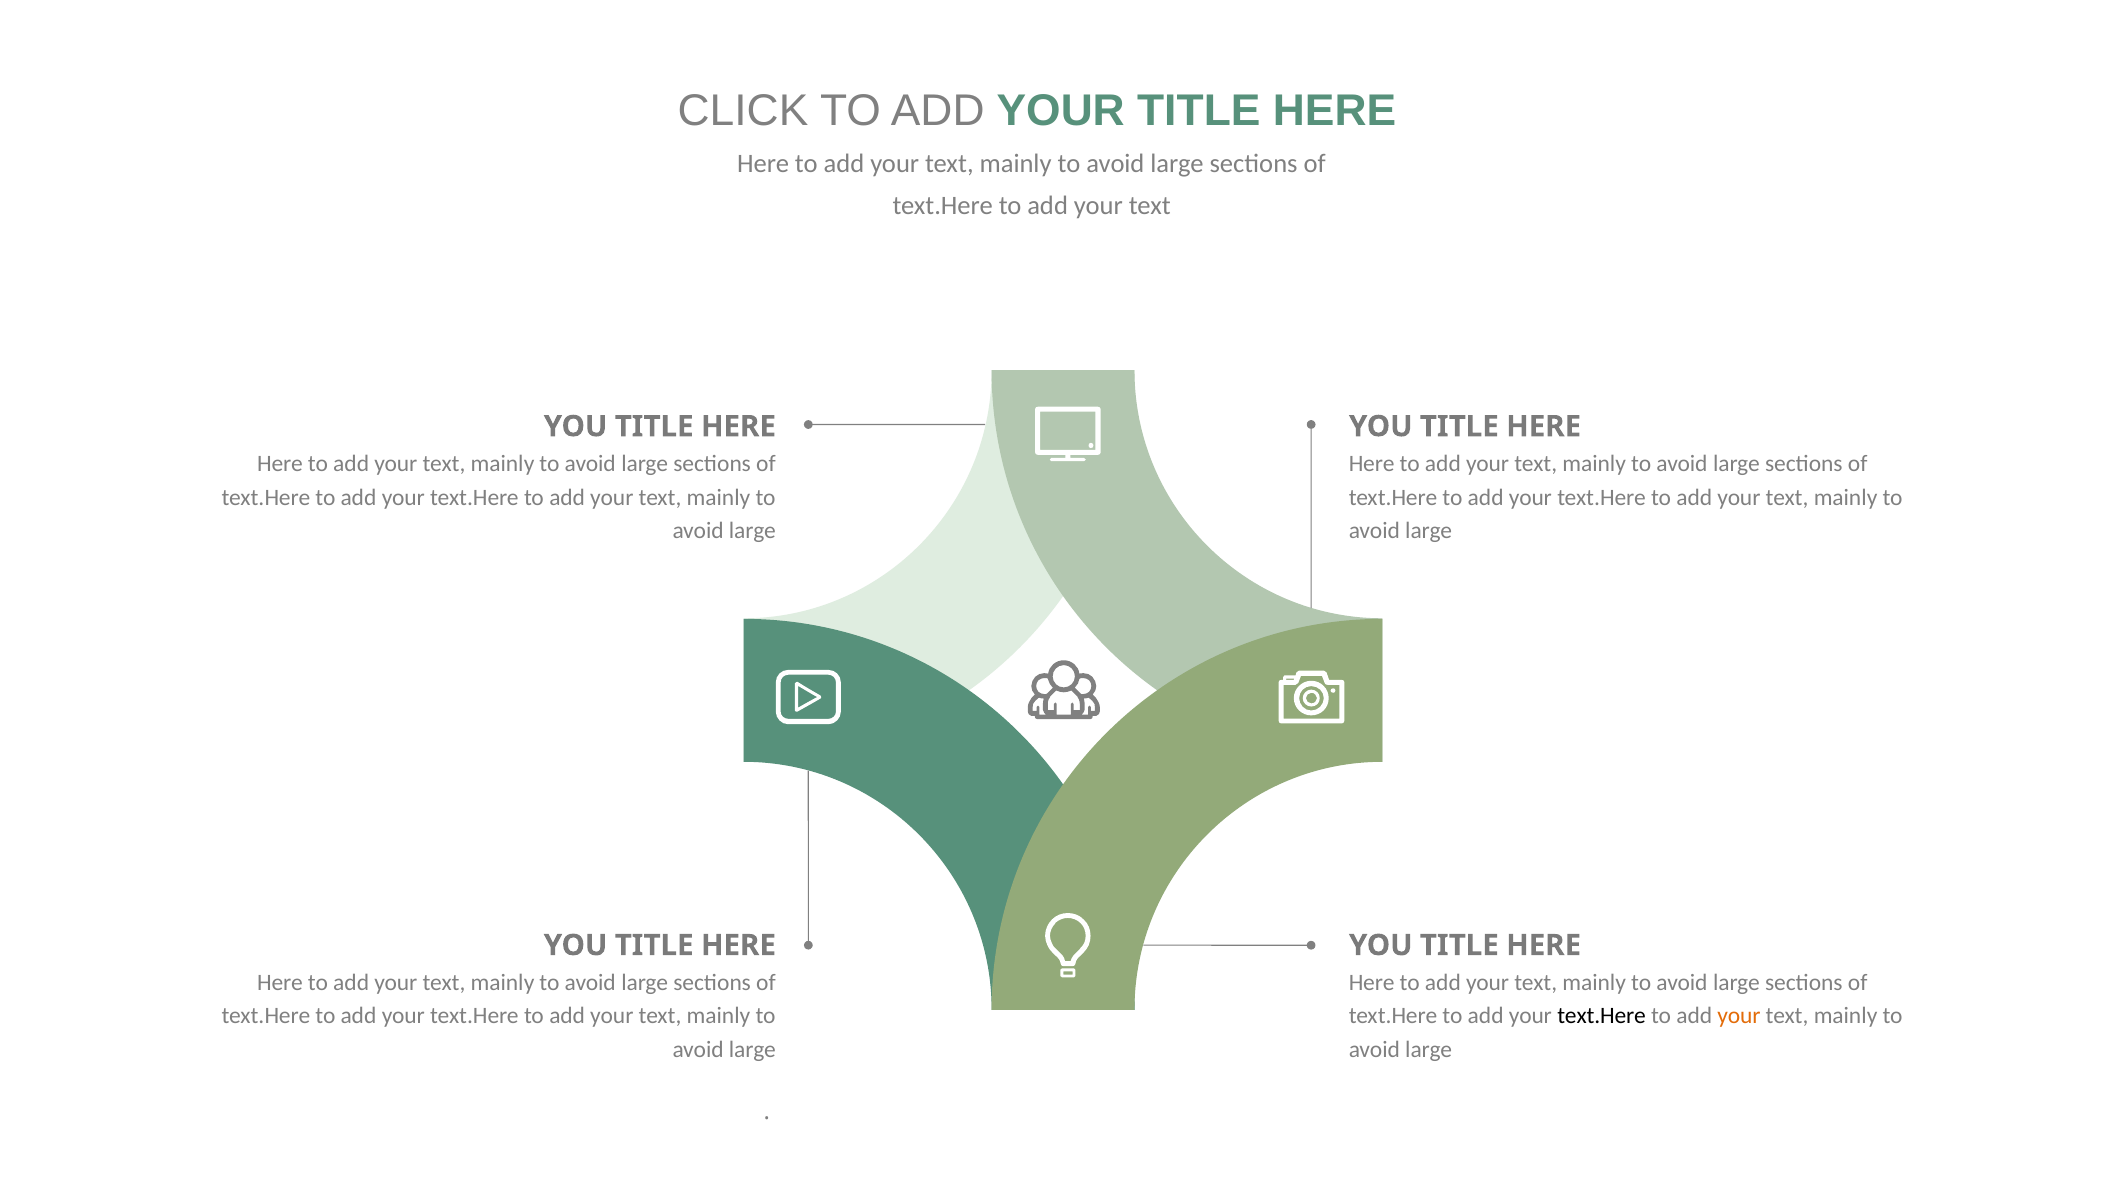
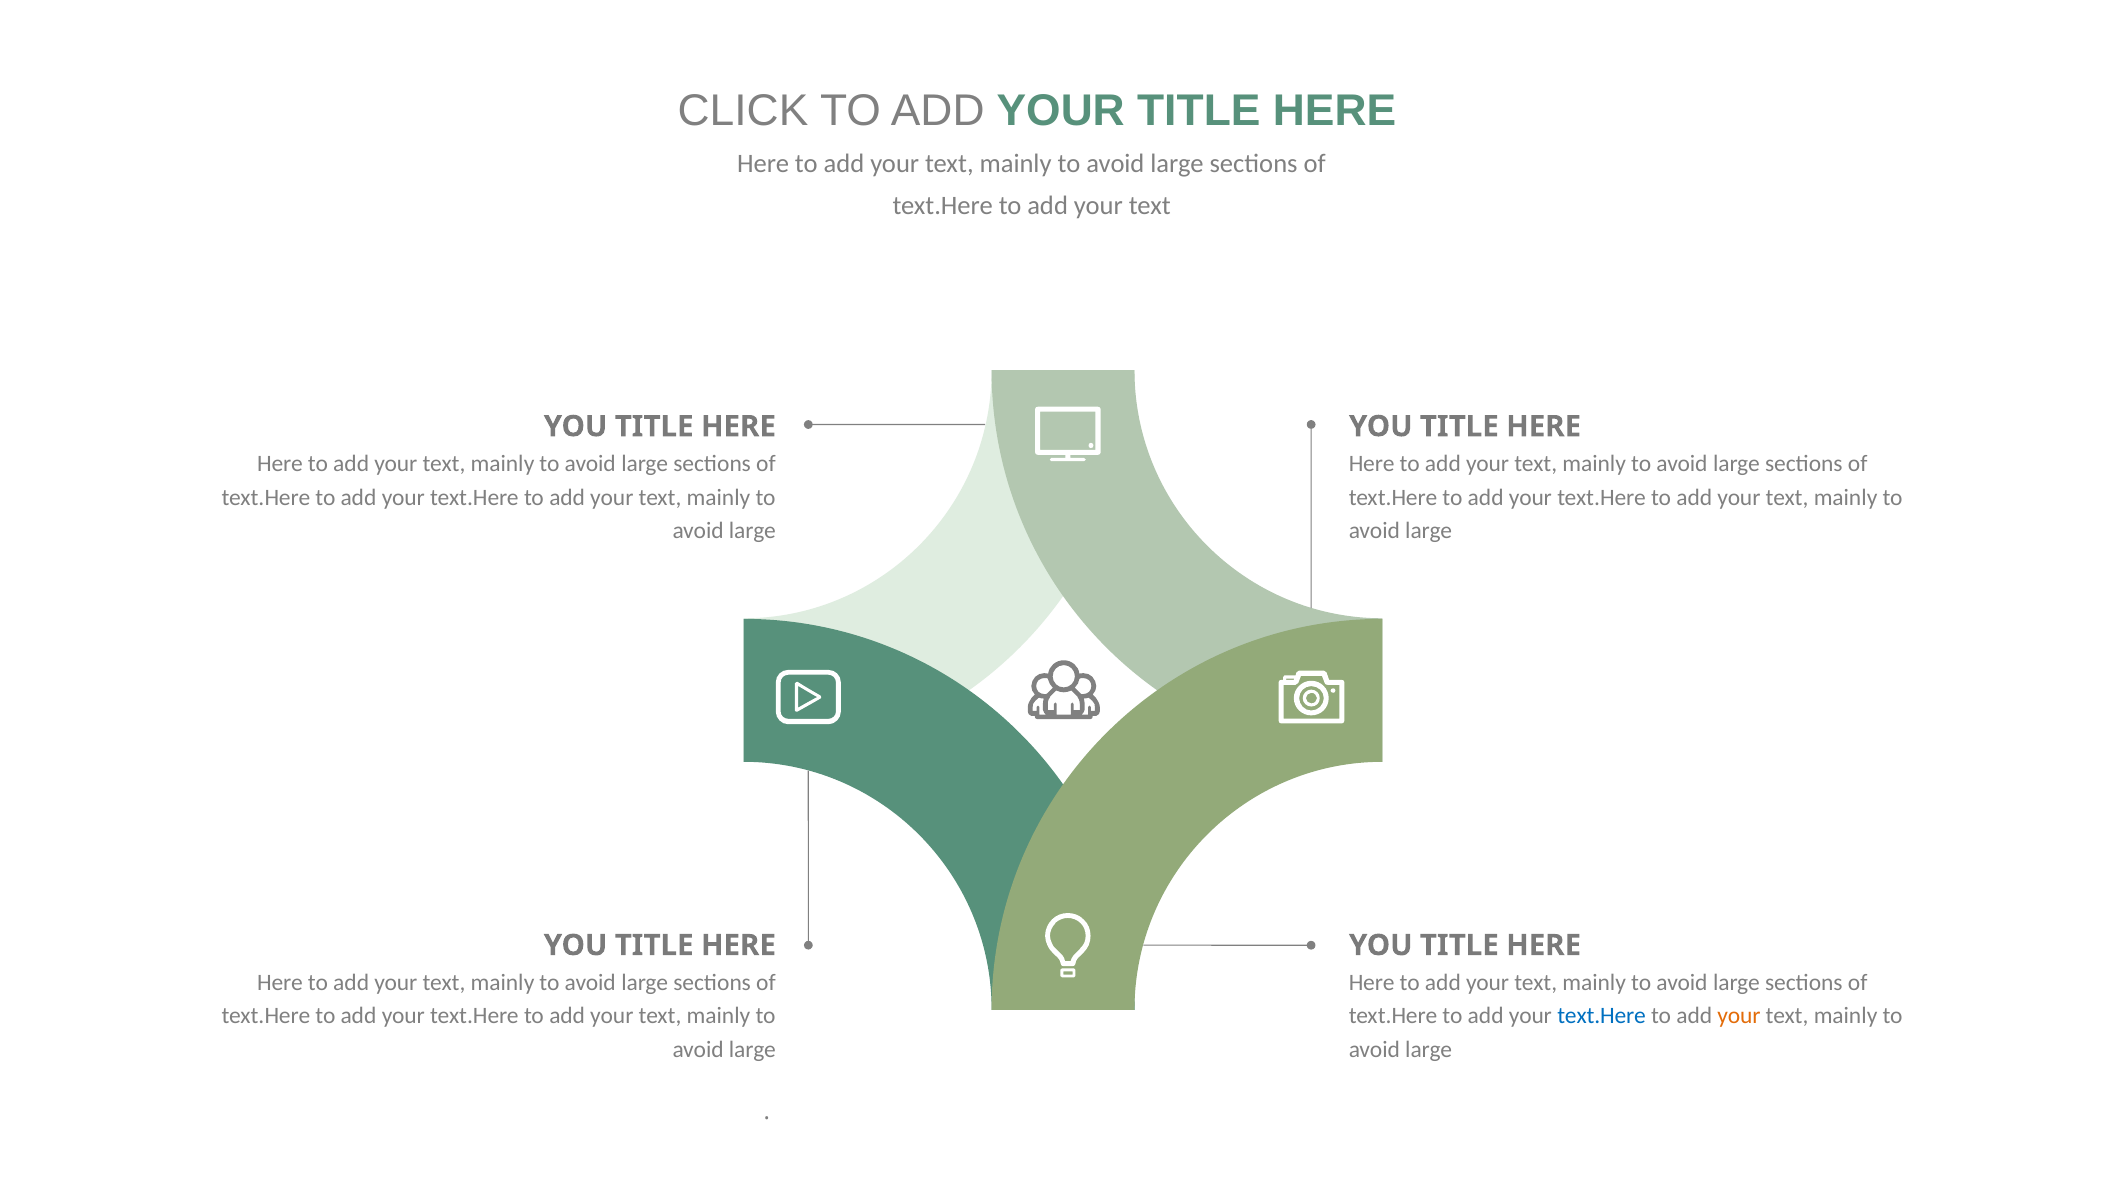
text.Here at (1602, 1016) colour: black -> blue
